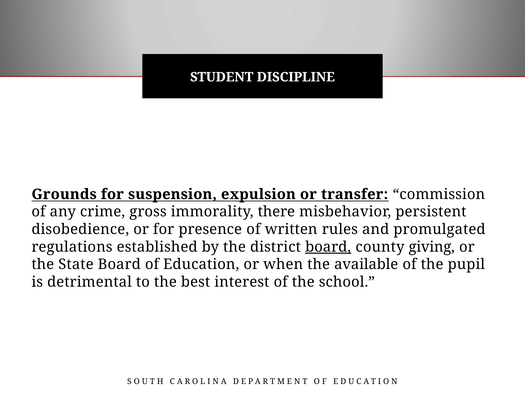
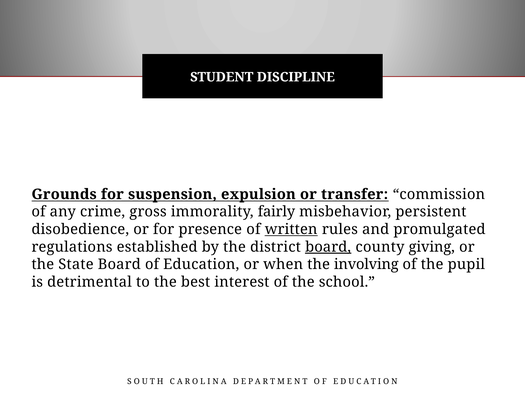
there: there -> fairly
written underline: none -> present
available: available -> involving
